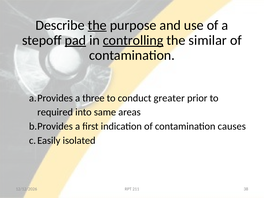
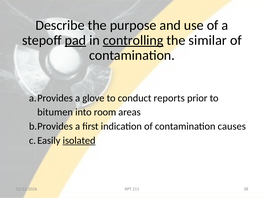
the at (97, 25) underline: present -> none
three: three -> glove
greater: greater -> reports
required: required -> bitumen
same: same -> room
isolated underline: none -> present
